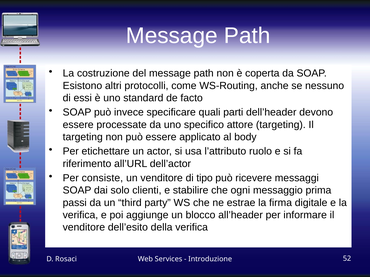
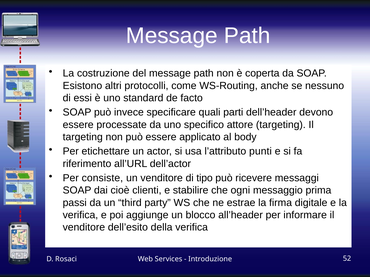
ruolo: ruolo -> punti
solo: solo -> cioè
